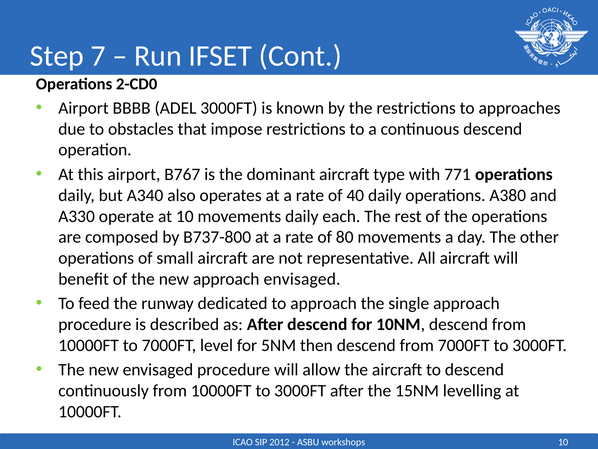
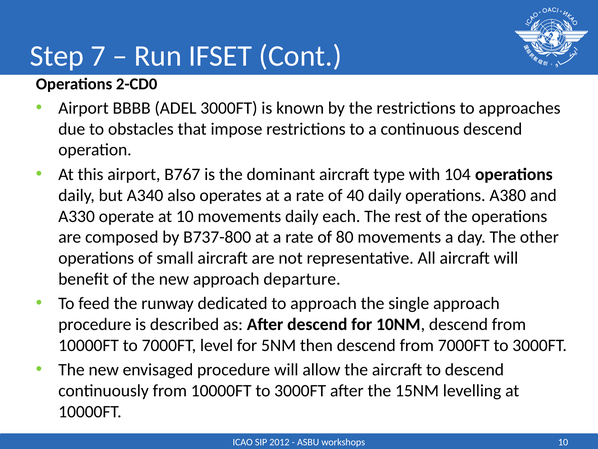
771: 771 -> 104
approach envisaged: envisaged -> departure
